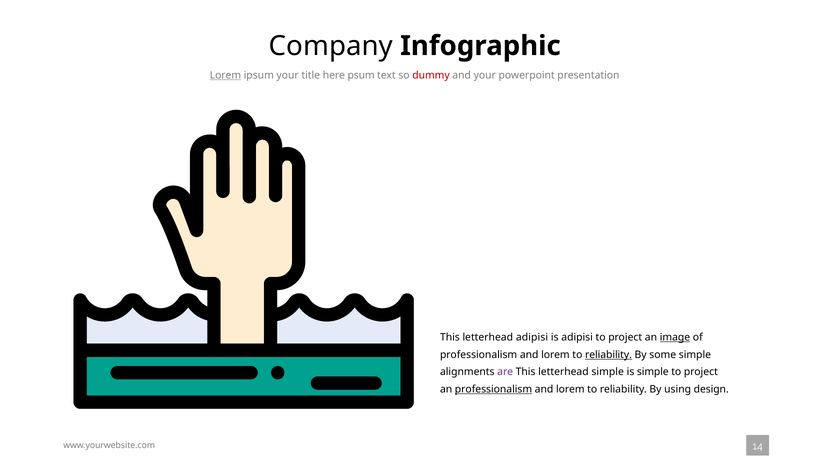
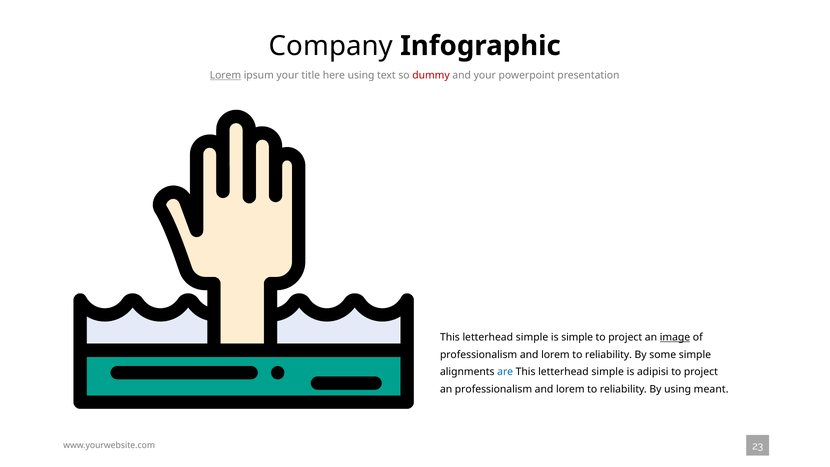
here psum: psum -> using
adipisi at (532, 337): adipisi -> simple
is adipisi: adipisi -> simple
reliability at (609, 355) underline: present -> none
are colour: purple -> blue
is simple: simple -> adipisi
professionalism at (493, 389) underline: present -> none
design: design -> meant
14: 14 -> 23
